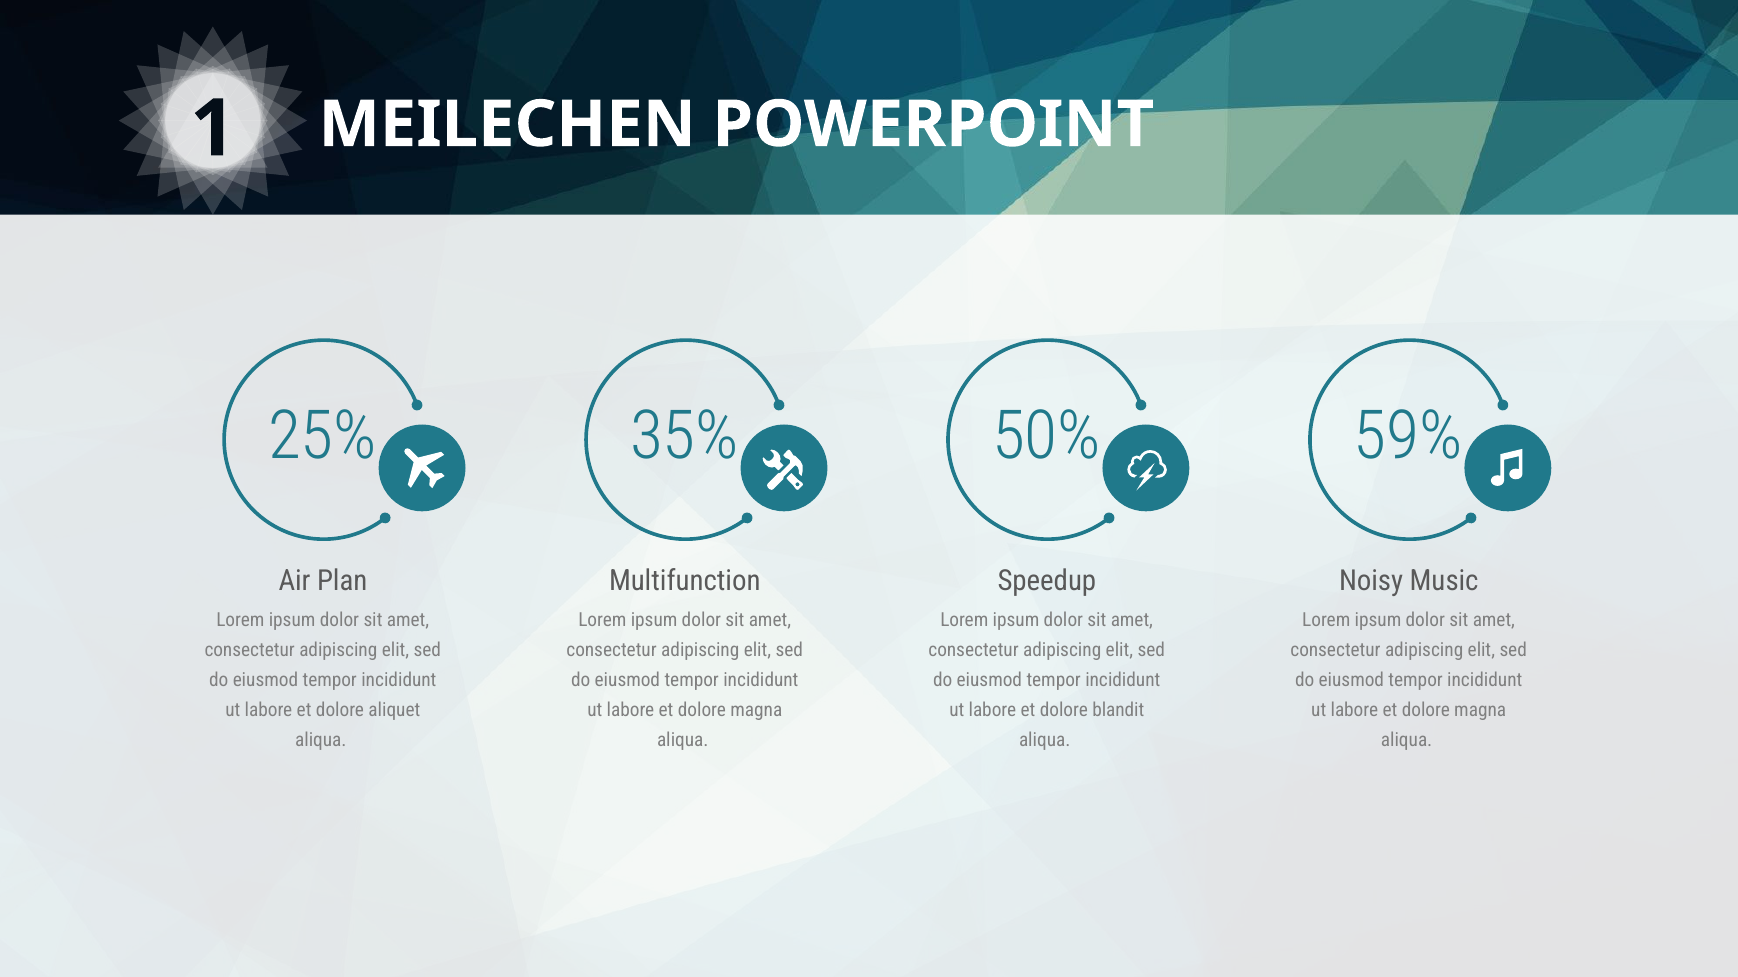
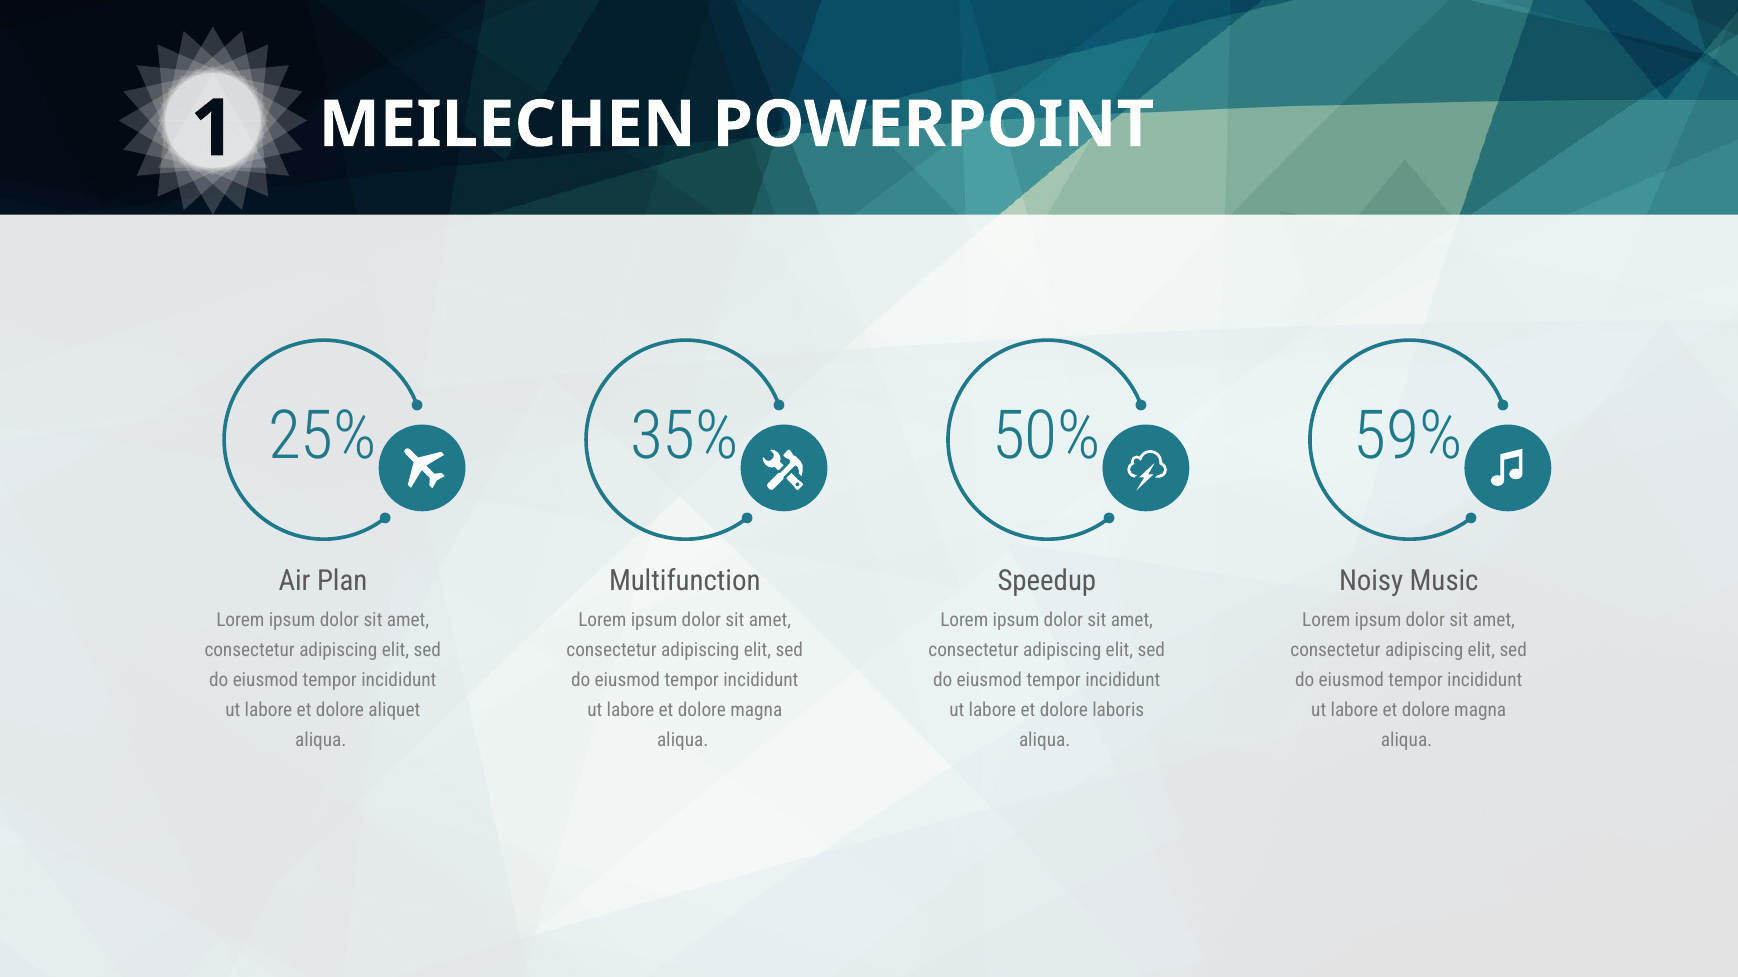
blandit: blandit -> laboris
